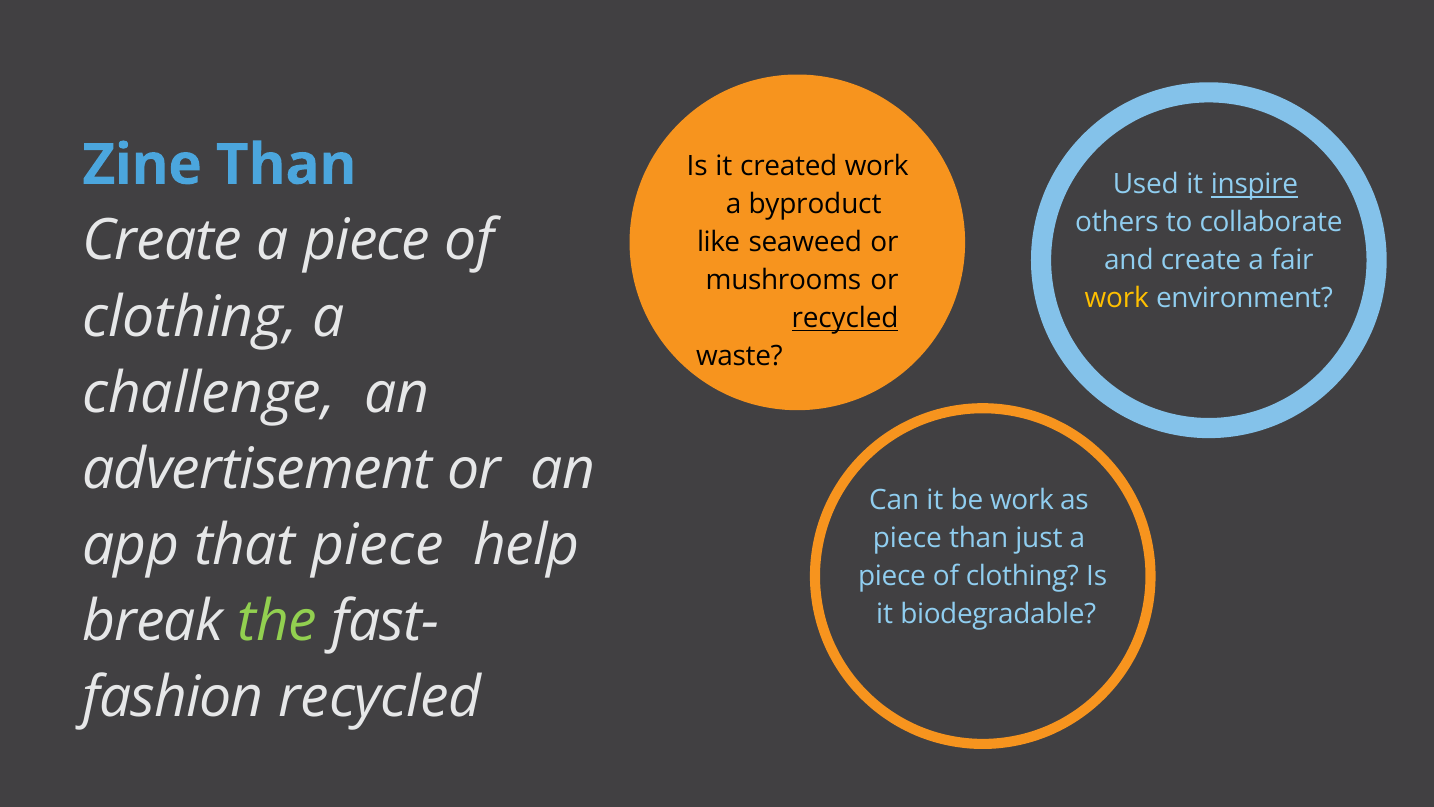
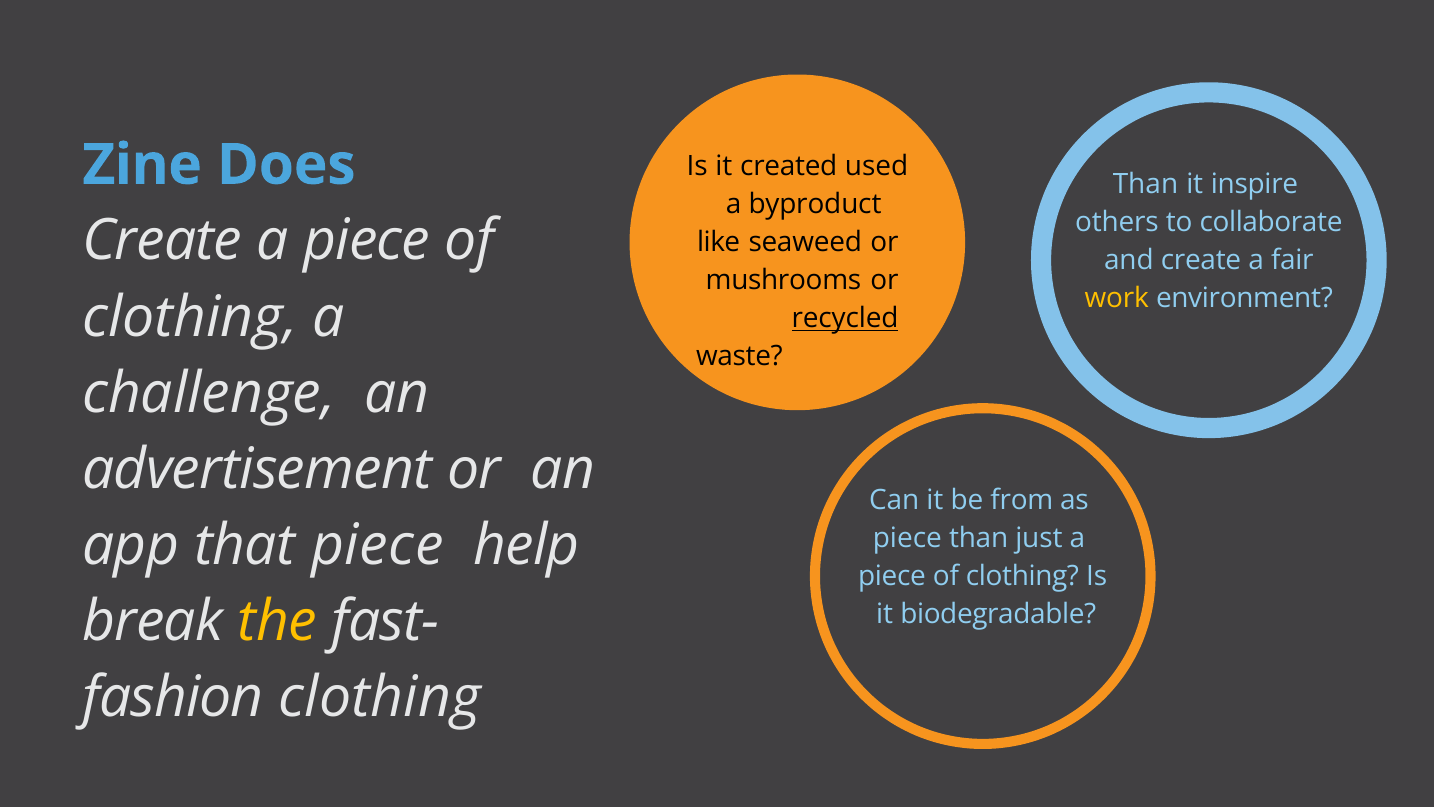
Zine Than: Than -> Does
created work: work -> used
Used at (1146, 185): Used -> Than
inspire underline: present -> none
be work: work -> from
the colour: light green -> yellow
fashion recycled: recycled -> clothing
